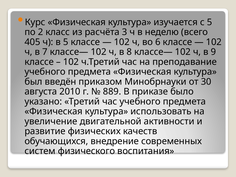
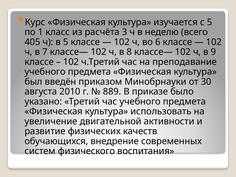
2: 2 -> 1
